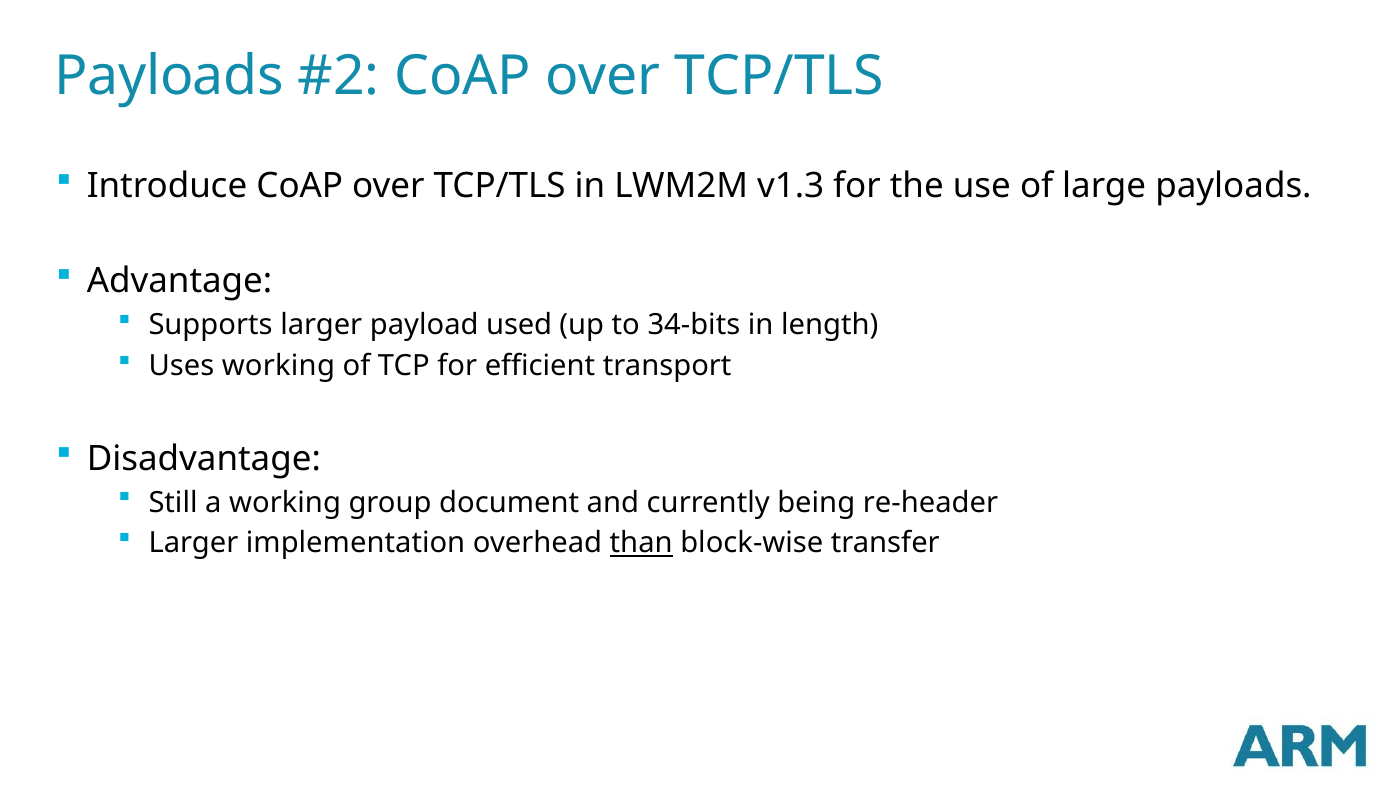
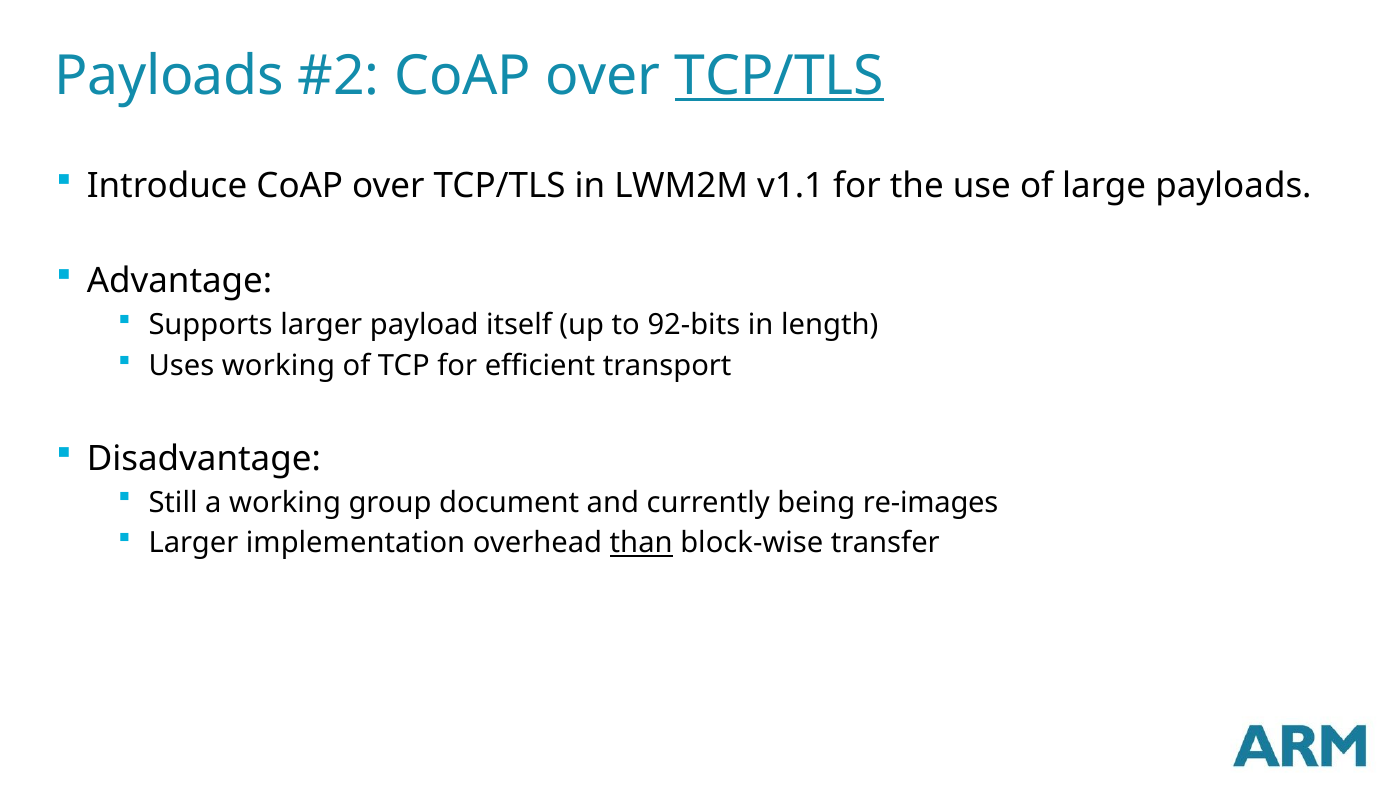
TCP/TLS at (779, 76) underline: none -> present
v1.3: v1.3 -> v1.1
used: used -> itself
34-bits: 34-bits -> 92-bits
re-header: re-header -> re-images
